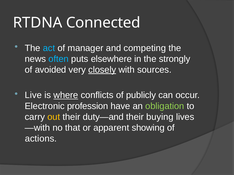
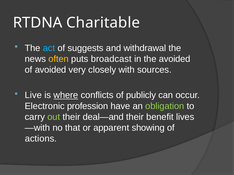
Connected: Connected -> Charitable
manager: manager -> suggests
competing: competing -> withdrawal
often colour: light blue -> yellow
elsewhere: elsewhere -> broadcast
the strongly: strongly -> avoided
closely underline: present -> none
out colour: yellow -> light green
duty—and: duty—and -> deal—and
buying: buying -> benefit
